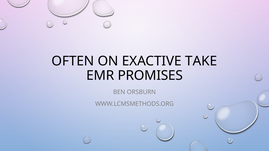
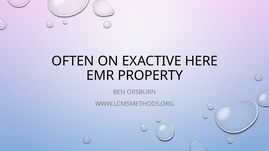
TAKE: TAKE -> HERE
PROMISES: PROMISES -> PROPERTY
